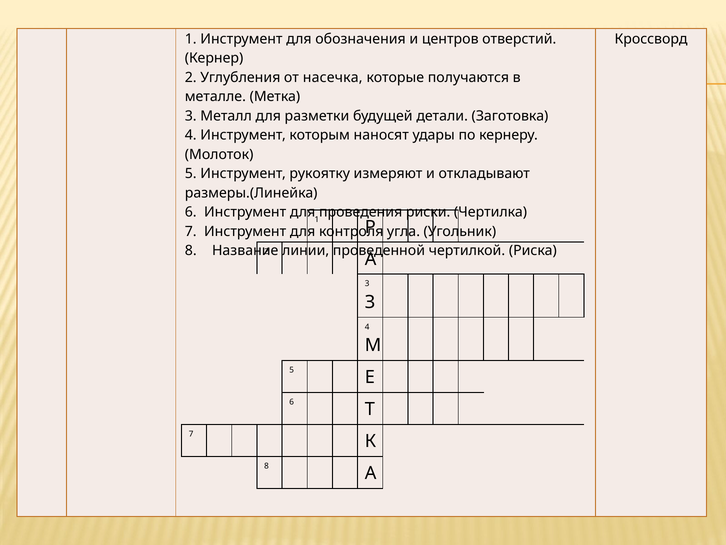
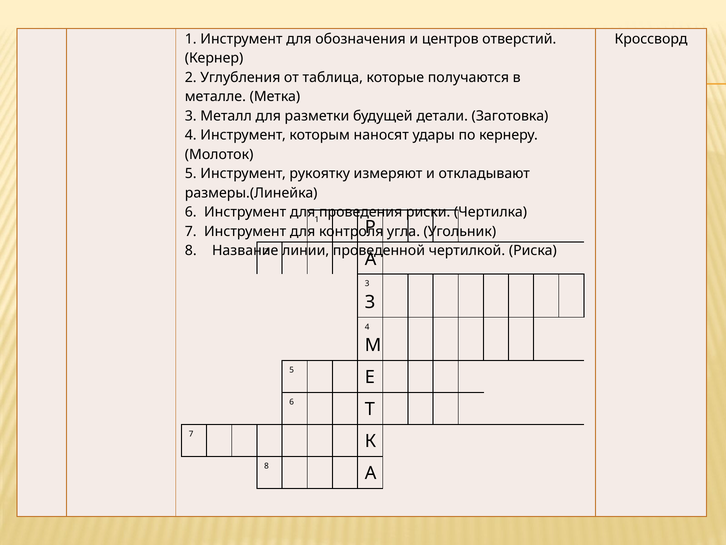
насечка: насечка -> таблица
